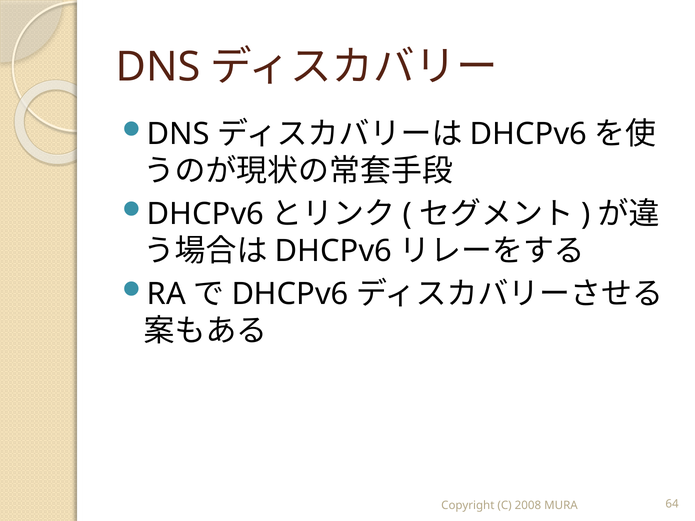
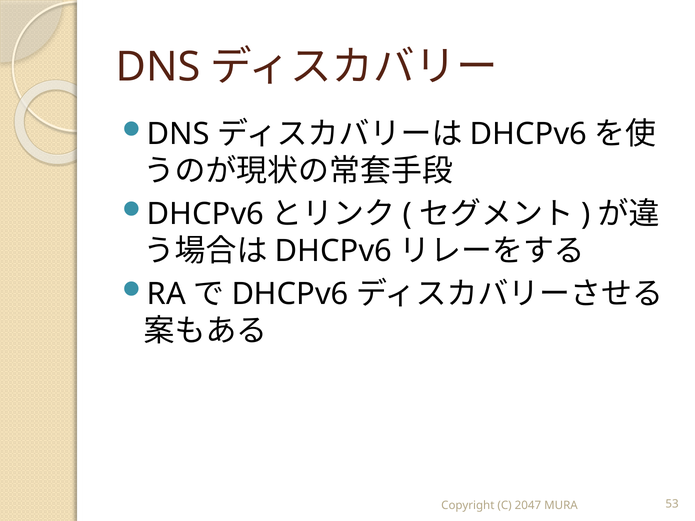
2008: 2008 -> 2047
64: 64 -> 53
